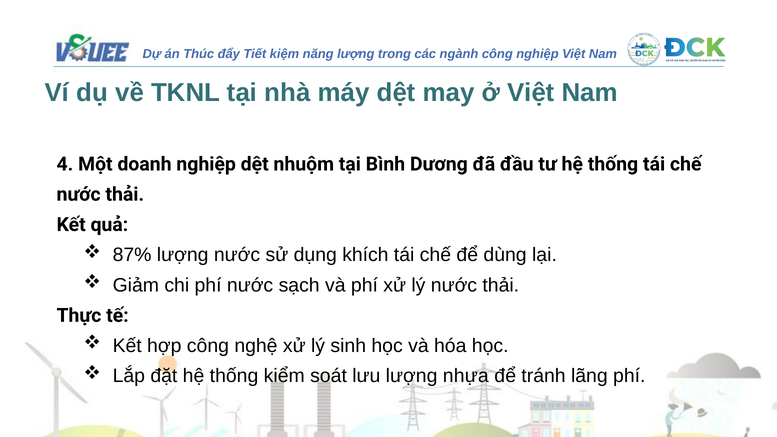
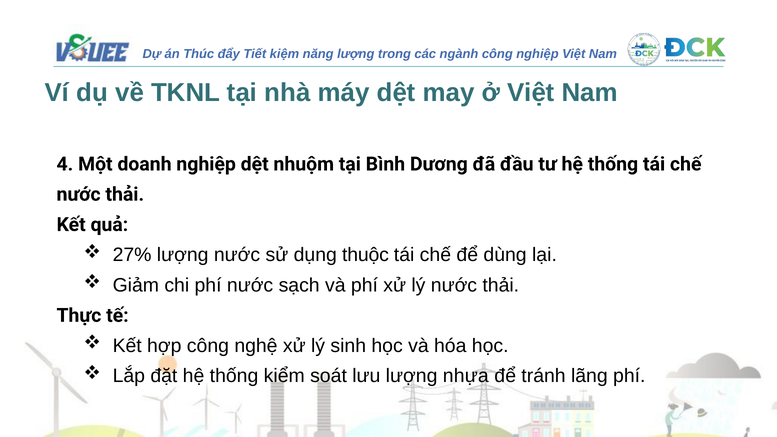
87%: 87% -> 27%
khích: khích -> thuộc
